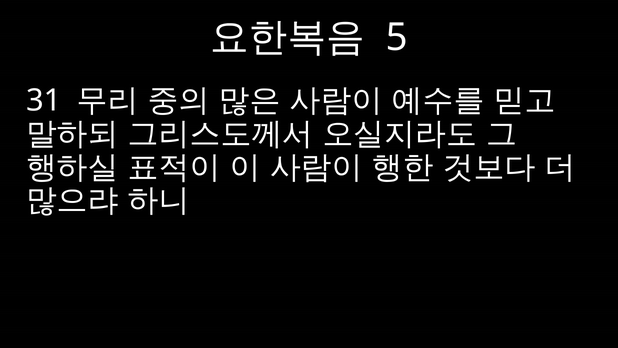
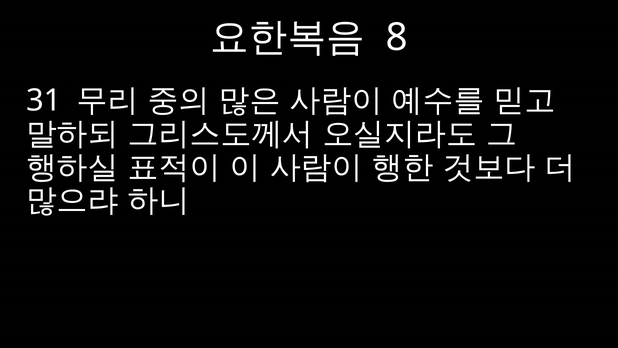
5: 5 -> 8
